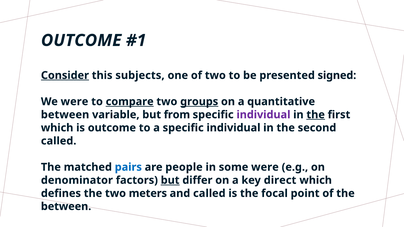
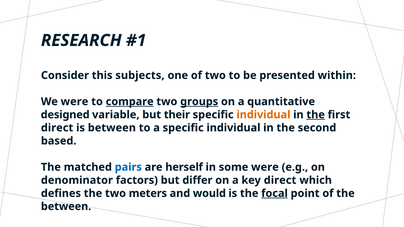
OUTCOME at (81, 40): OUTCOME -> RESEARCH
Consider underline: present -> none
signed: signed -> within
between at (65, 115): between -> designed
from: from -> their
individual at (263, 115) colour: purple -> orange
which at (57, 128): which -> direct
is outcome: outcome -> between
called at (59, 141): called -> based
people: people -> herself
but at (170, 180) underline: present -> none
and called: called -> would
focal underline: none -> present
